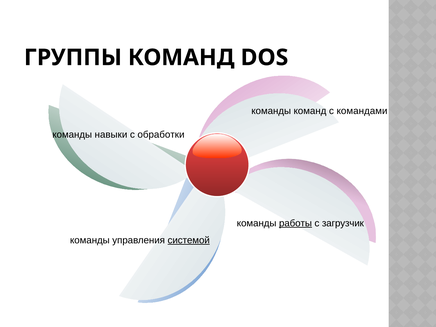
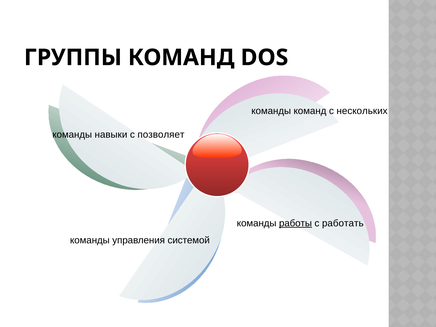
командами: командами -> нескольких
обработки: обработки -> позволяет
загрузчик: загрузчик -> работать
системой underline: present -> none
